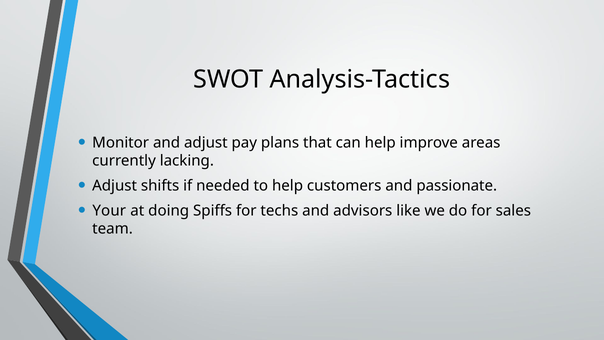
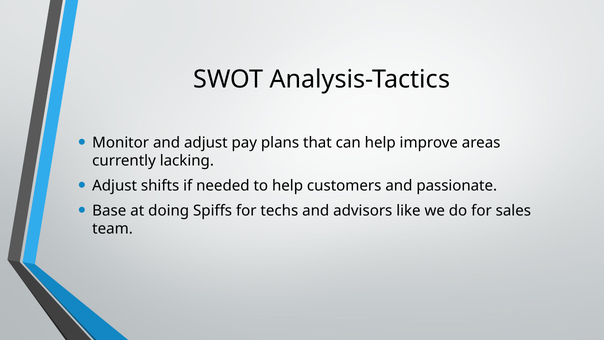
Your: Your -> Base
